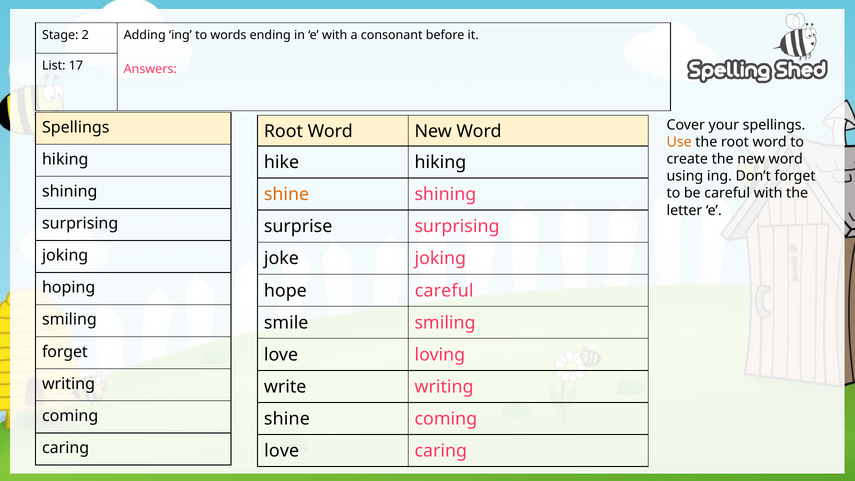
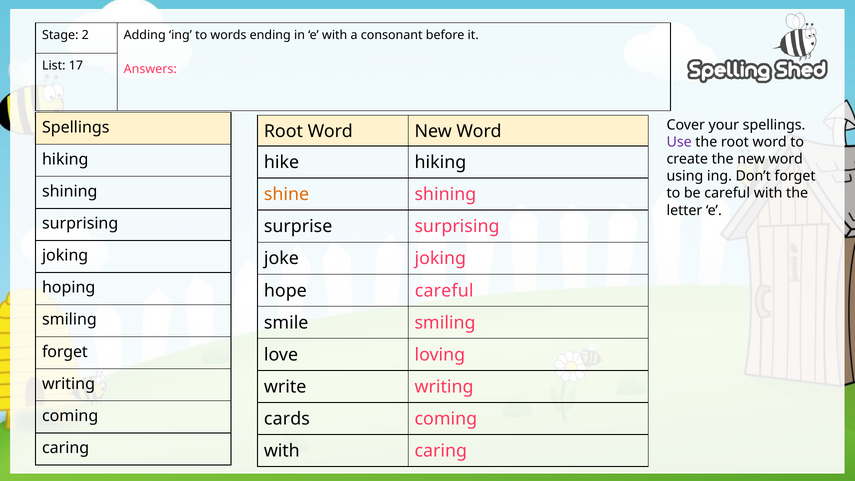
Use colour: orange -> purple
shine at (287, 419): shine -> cards
love at (282, 451): love -> with
